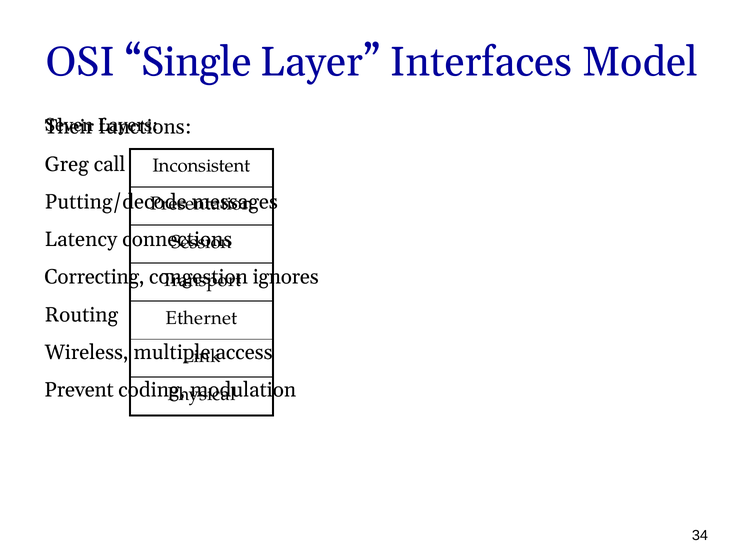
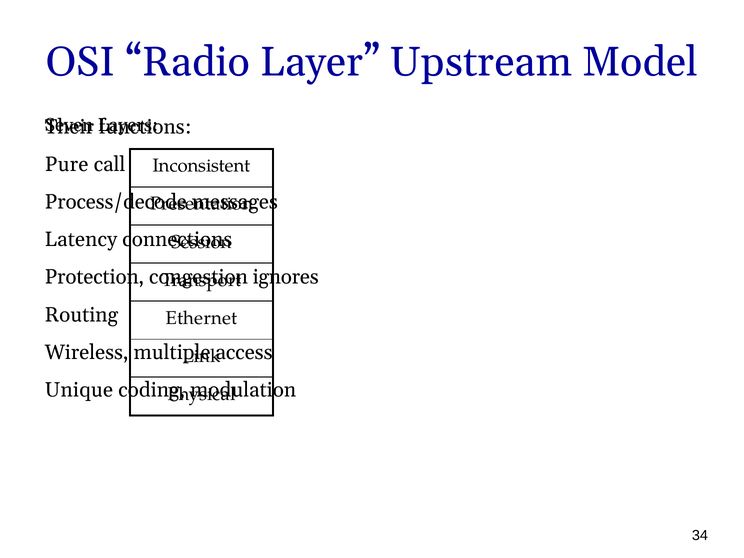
Single: Single -> Radio
Interfaces: Interfaces -> Upstream
Greg: Greg -> Pure
Putting/decode: Putting/decode -> Process/decode
Correcting: Correcting -> Protection
Prevent: Prevent -> Unique
